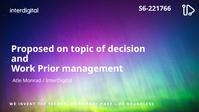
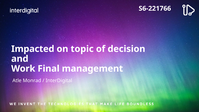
Proposed: Proposed -> Impacted
Prior: Prior -> Final
